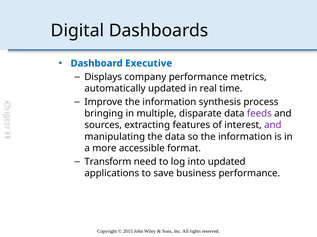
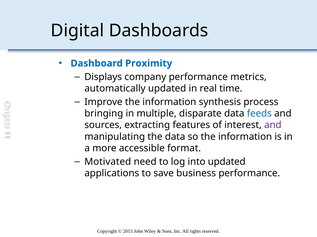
Executive: Executive -> Proximity
feeds colour: purple -> blue
Transform: Transform -> Motivated
